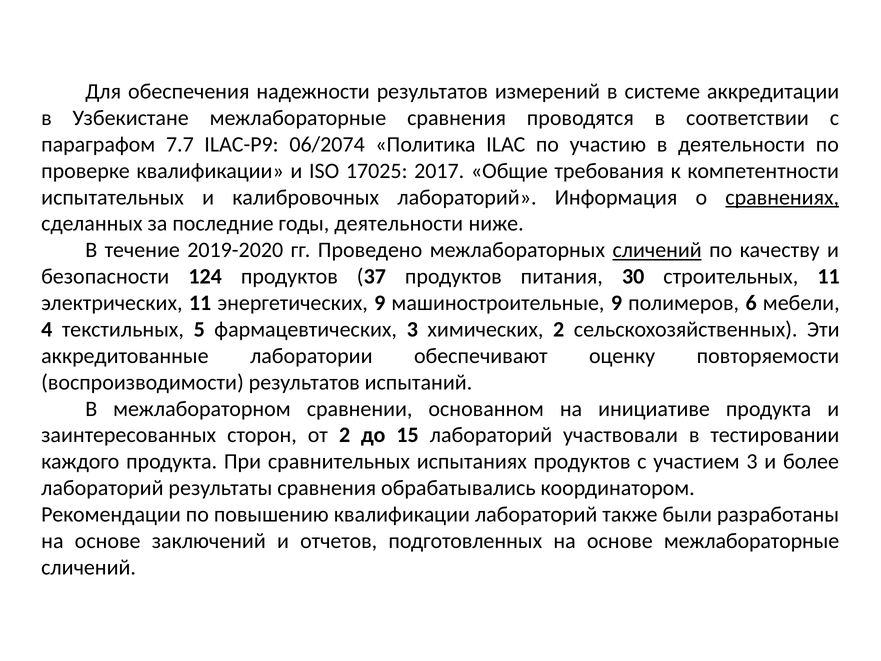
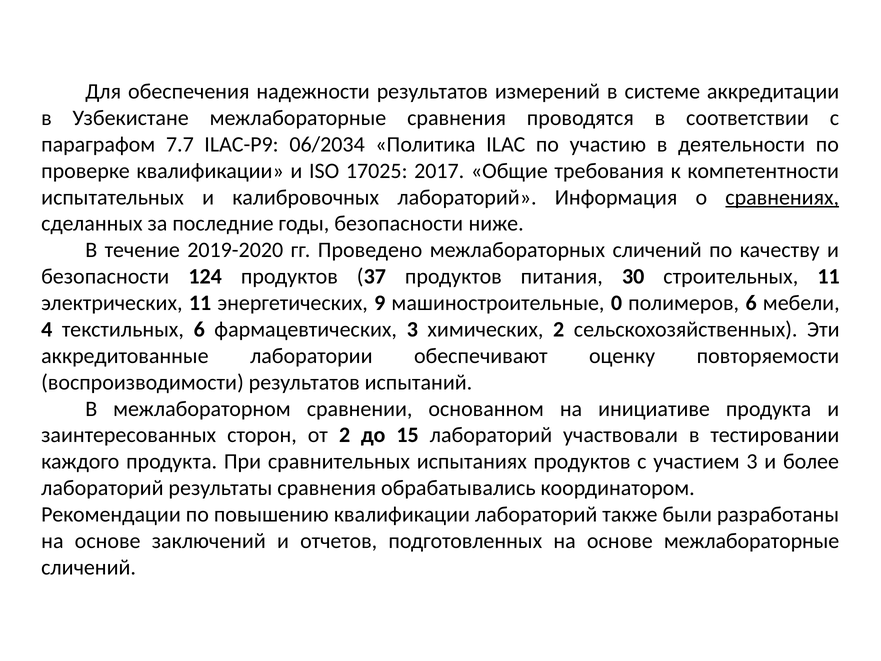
06/2074: 06/2074 -> 06/2034
годы деятельности: деятельности -> безопасности
сличений at (657, 250) underline: present -> none
машиностроительные 9: 9 -> 0
текстильных 5: 5 -> 6
